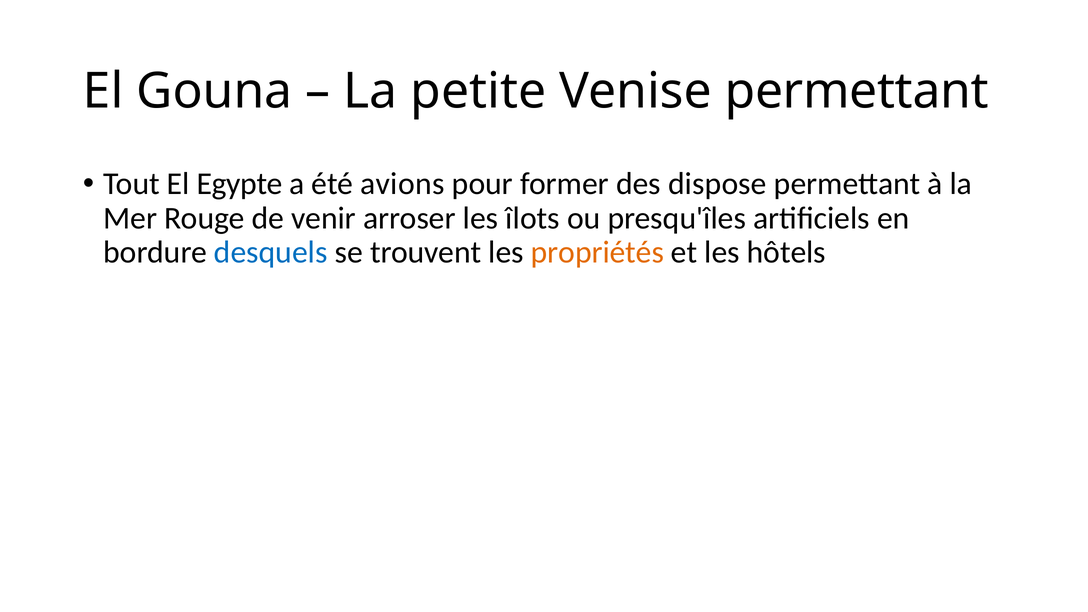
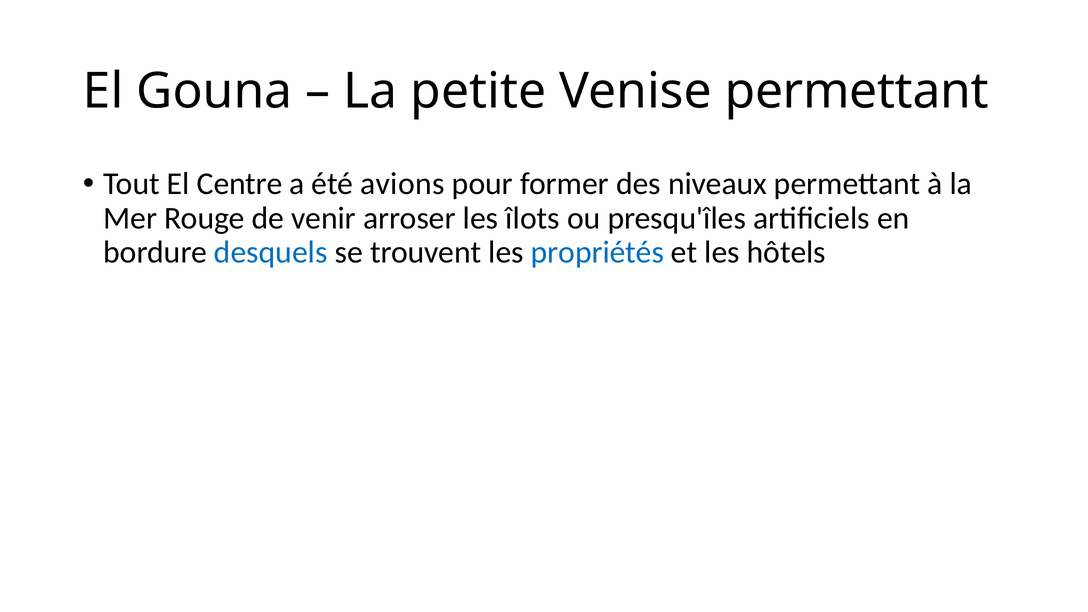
Egypte: Egypte -> Centre
dispose: dispose -> niveaux
propriétés colour: orange -> blue
